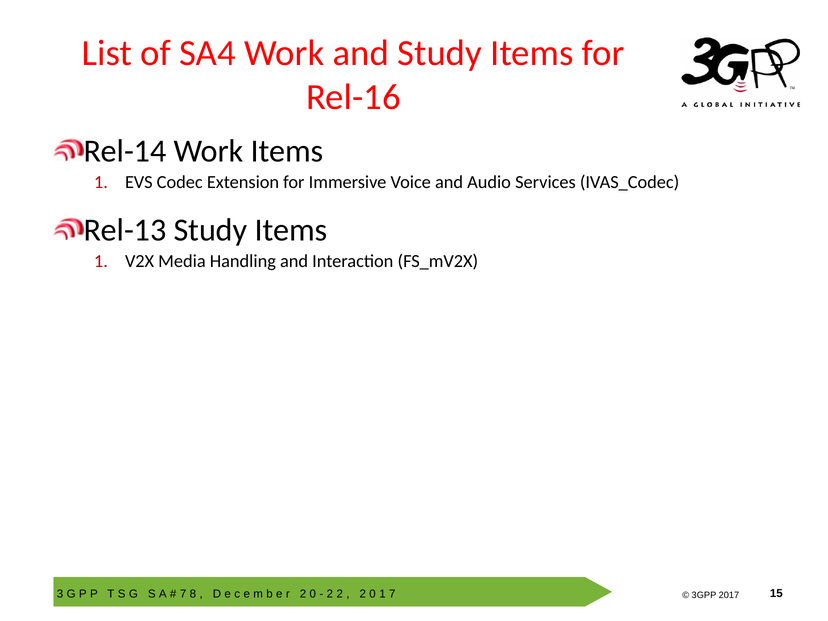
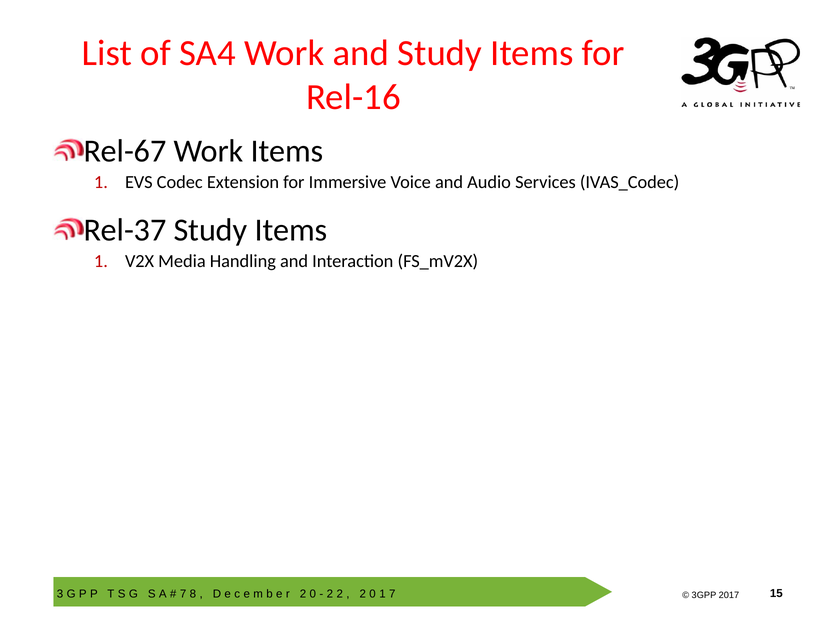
Rel-14: Rel-14 -> Rel-67
Rel-13: Rel-13 -> Rel-37
